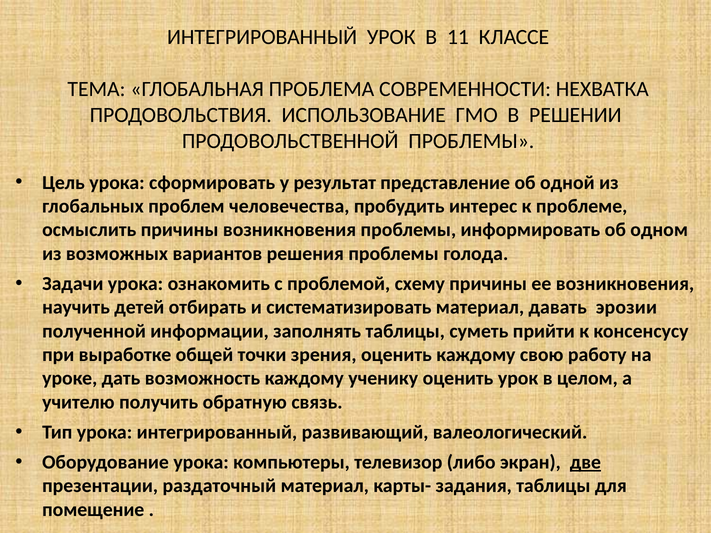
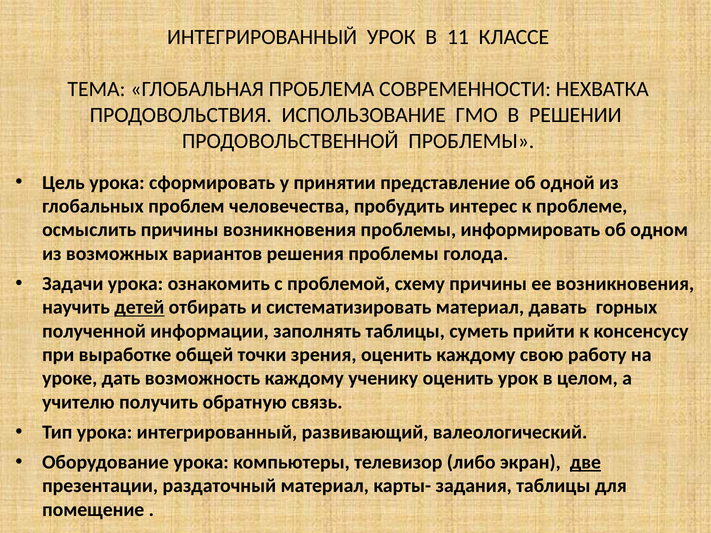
результат: результат -> принятии
детей underline: none -> present
эрозии: эрозии -> горных
